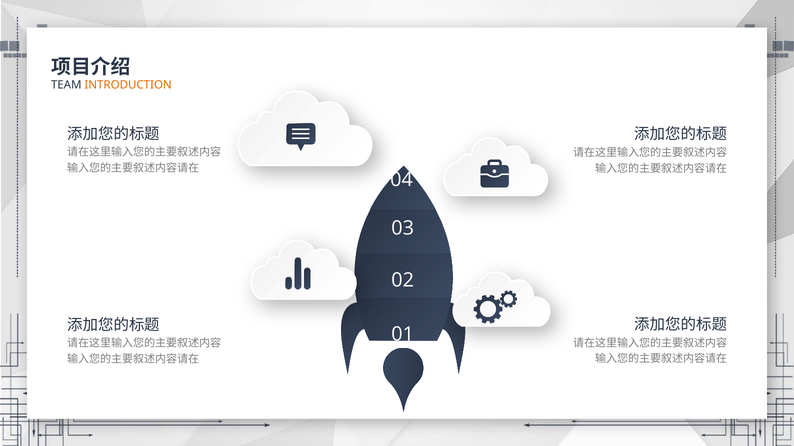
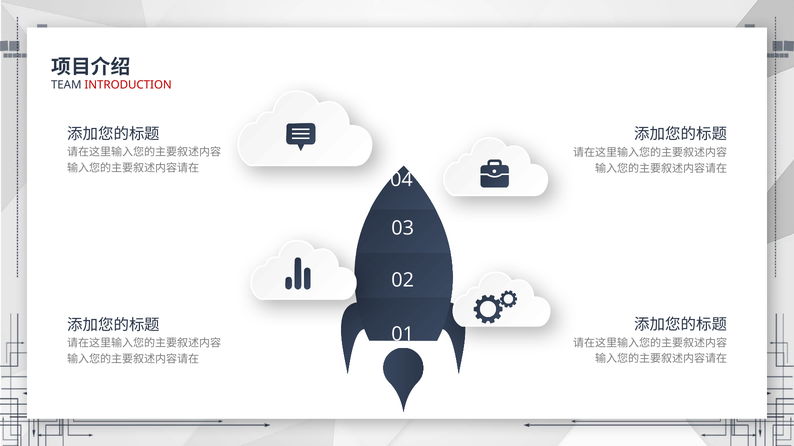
INTRODUCTION colour: orange -> red
